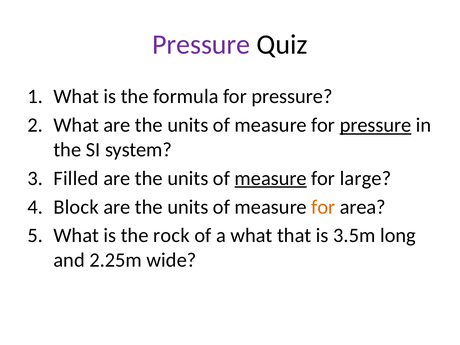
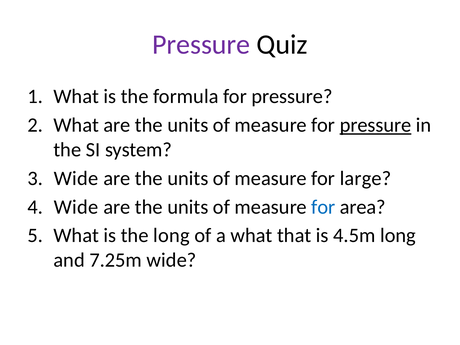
Filled at (76, 178): Filled -> Wide
measure at (271, 178) underline: present -> none
Block at (76, 207): Block -> Wide
for at (323, 207) colour: orange -> blue
the rock: rock -> long
3.5m: 3.5m -> 4.5m
2.25m: 2.25m -> 7.25m
